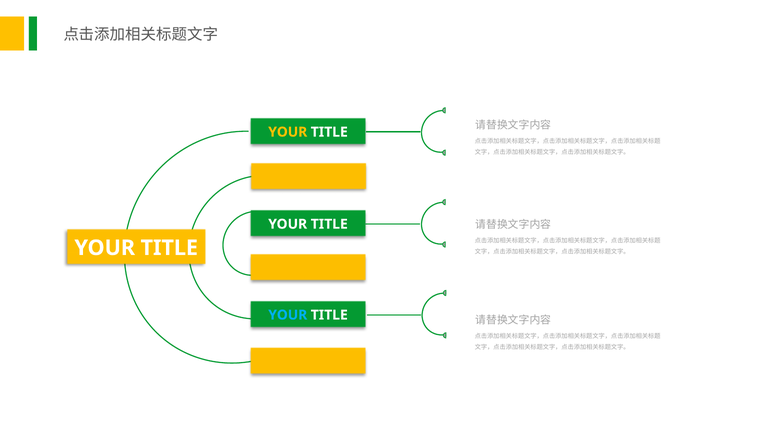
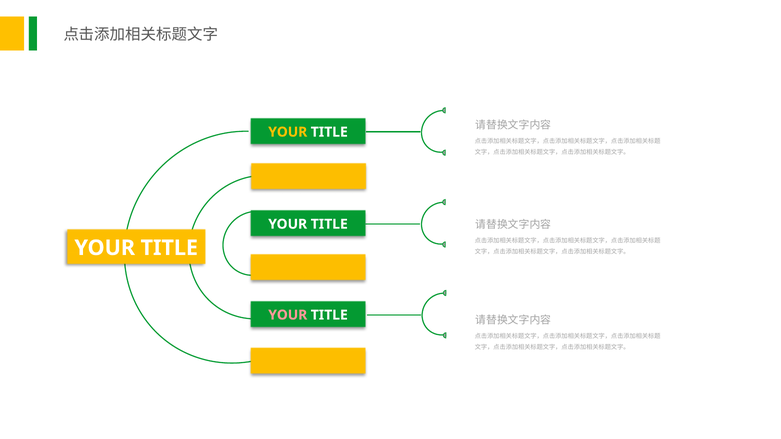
YOUR at (288, 315) colour: light blue -> pink
